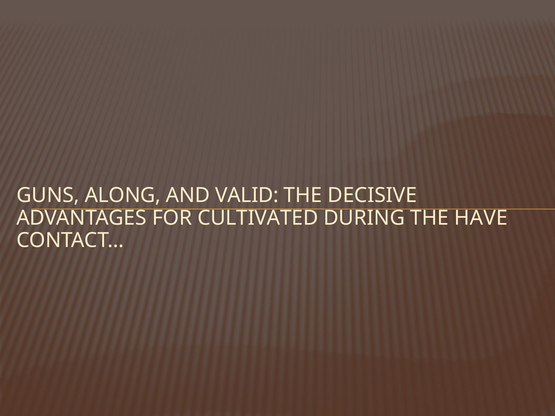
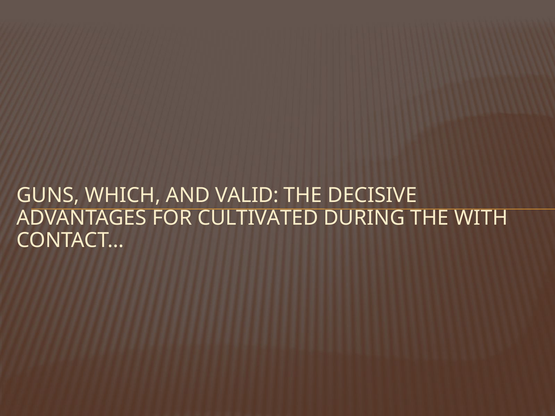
ALONG: ALONG -> WHICH
HAVE: HAVE -> WITH
